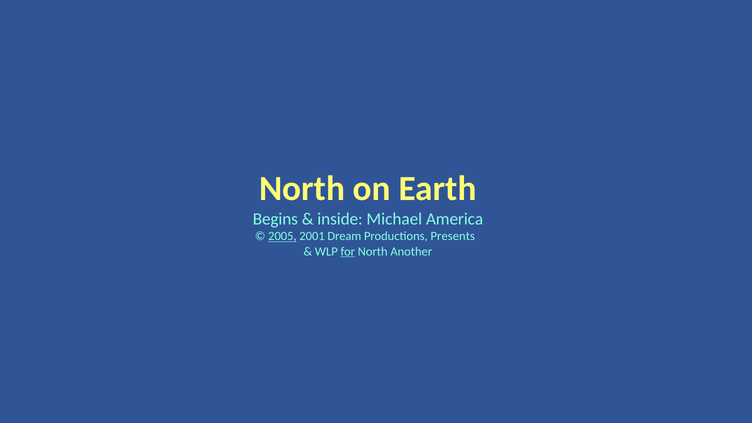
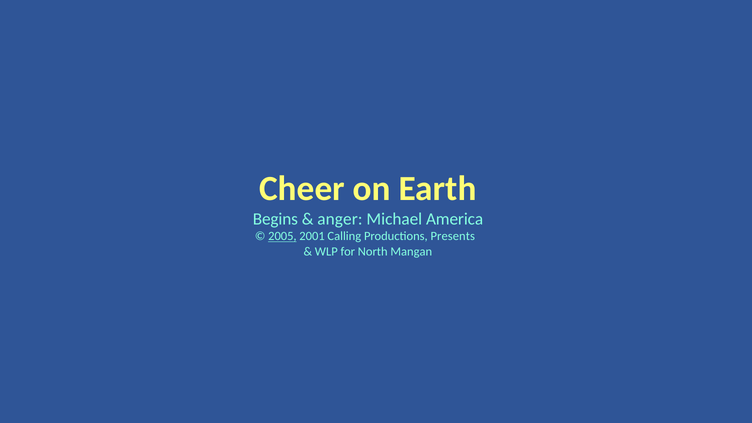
North at (302, 189): North -> Cheer
inside: inside -> anger
Dream: Dream -> Calling
for underline: present -> none
Another: Another -> Mangan
